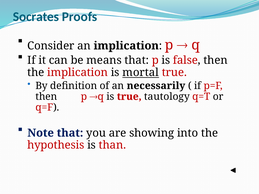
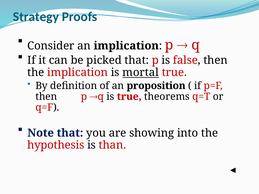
Socrates: Socrates -> Strategy
means: means -> picked
necessarily: necessarily -> proposition
tautology: tautology -> theorems
